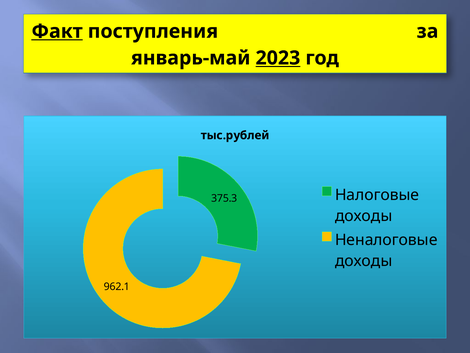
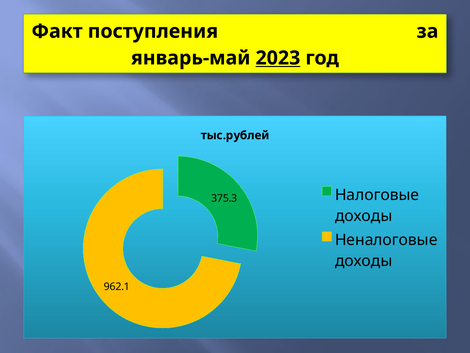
Факт underline: present -> none
